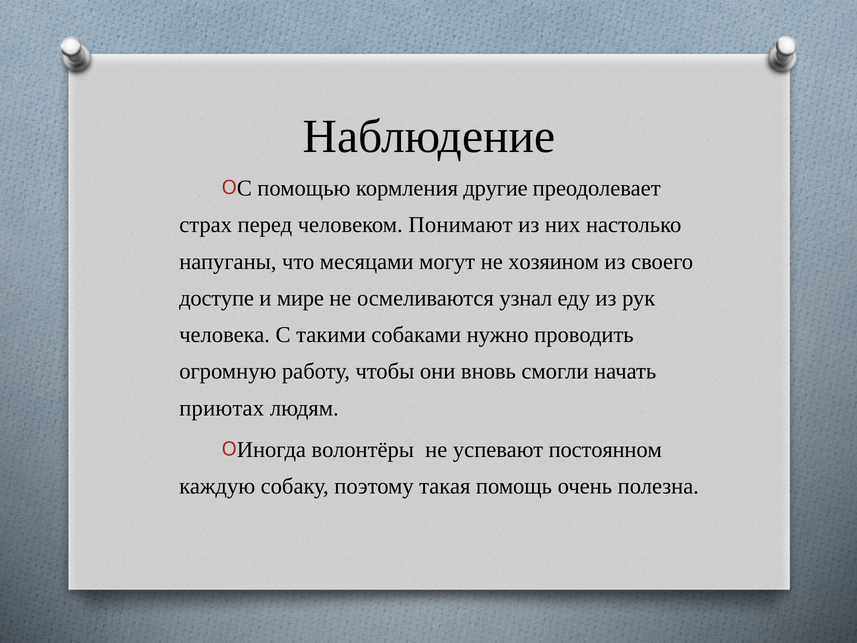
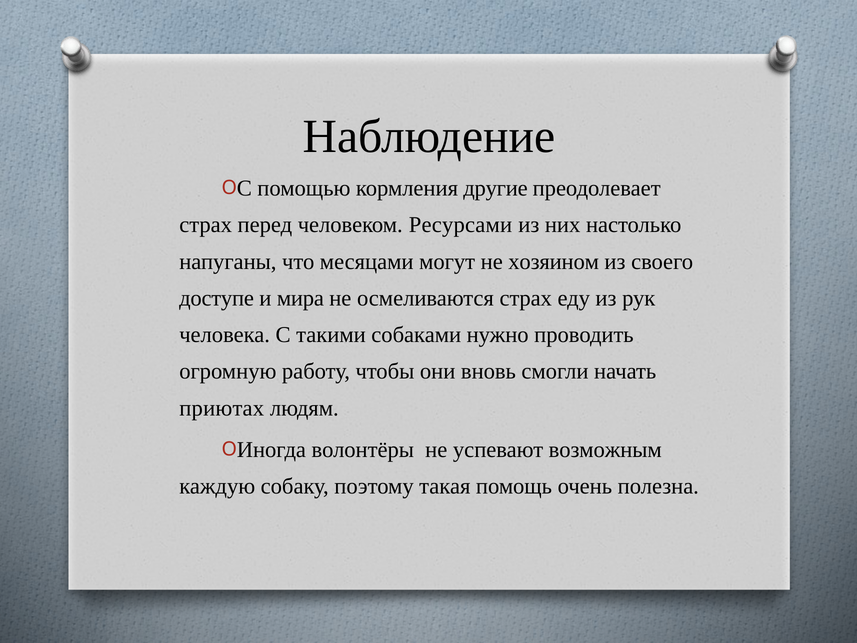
Понимают: Понимают -> Ресурсами
мире: мире -> мира
осмеливаются узнал: узнал -> страх
постоянном: постоянном -> возможным
